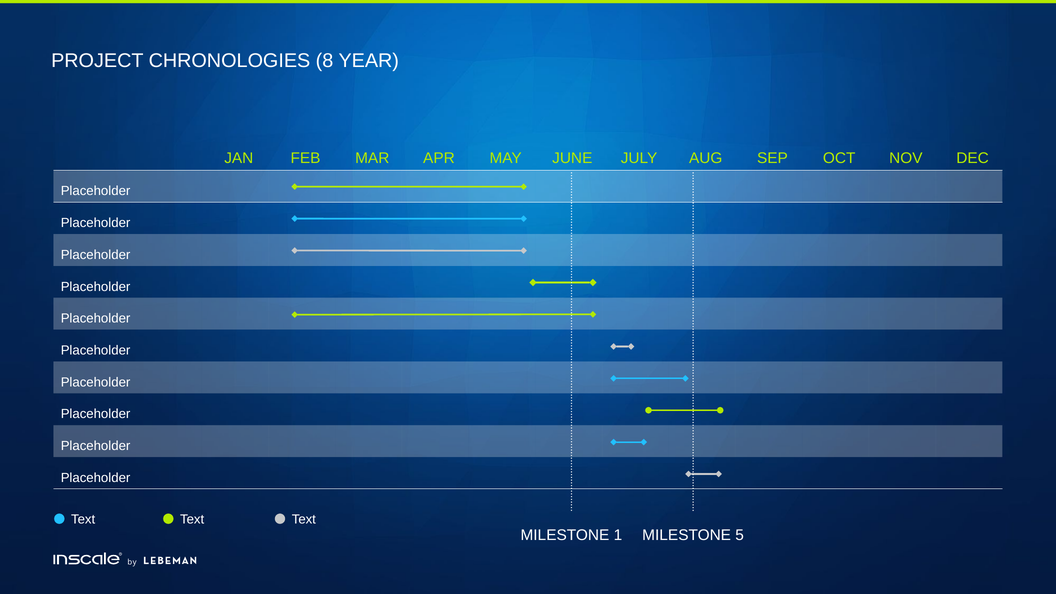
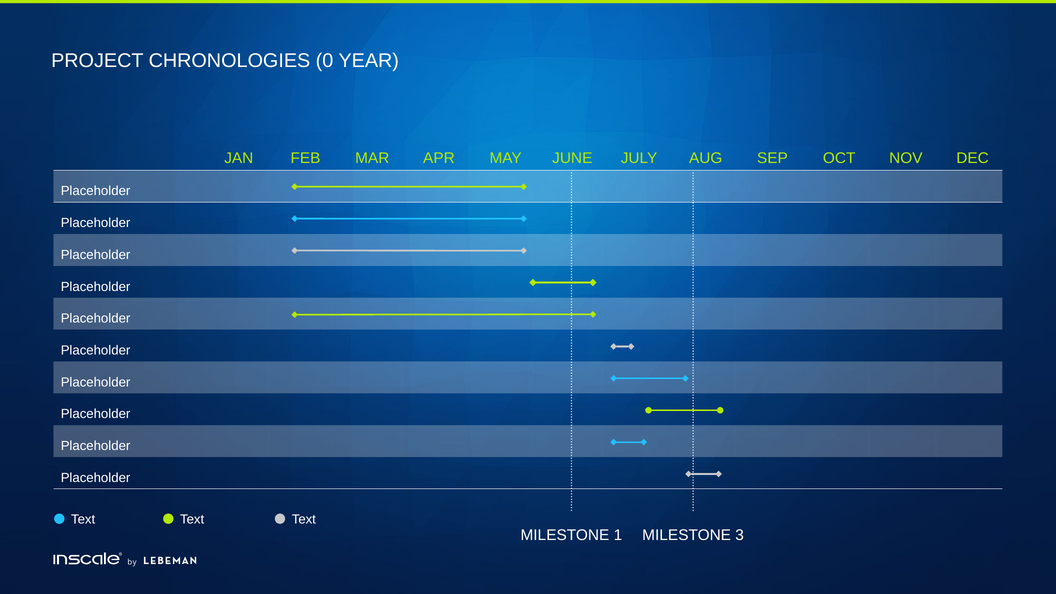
8: 8 -> 0
5: 5 -> 3
